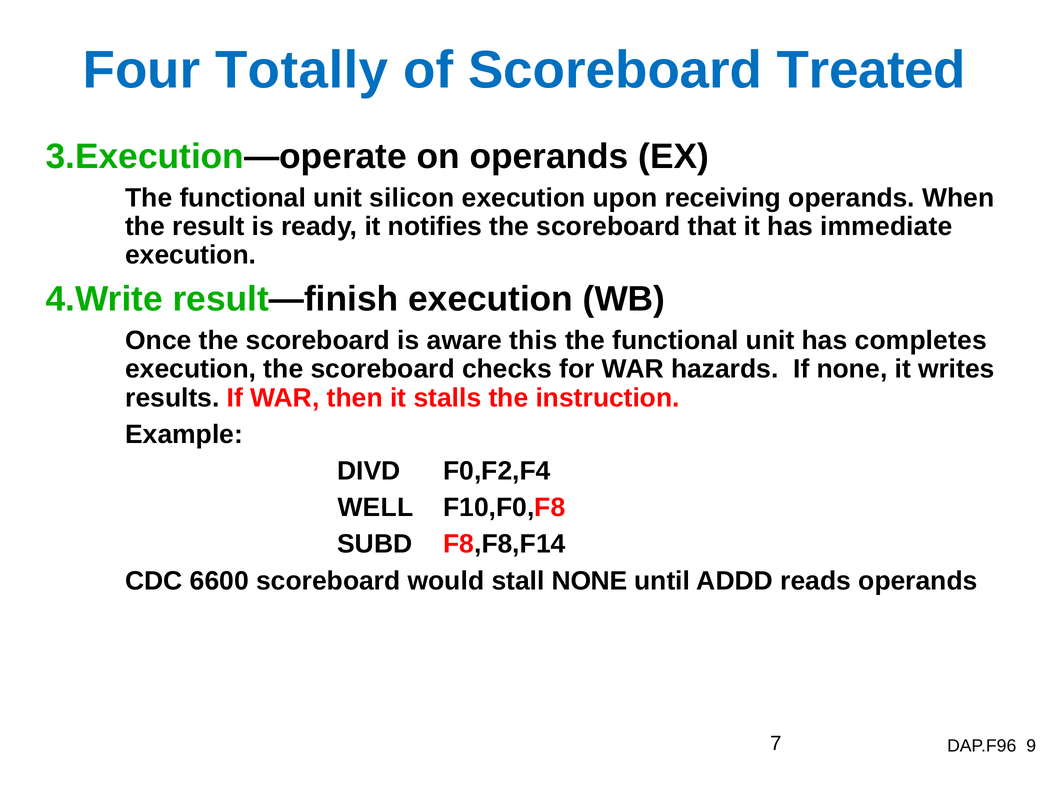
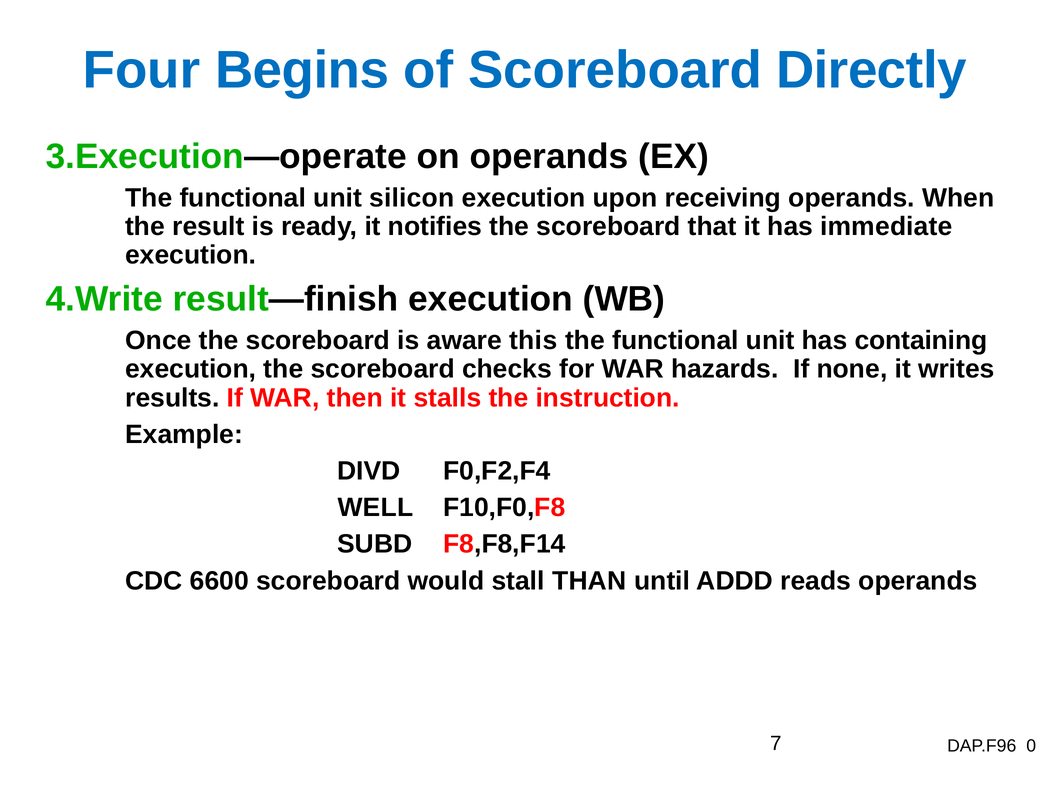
Totally: Totally -> Begins
Treated: Treated -> Directly
completes: completes -> containing
stall NONE: NONE -> THAN
9: 9 -> 0
